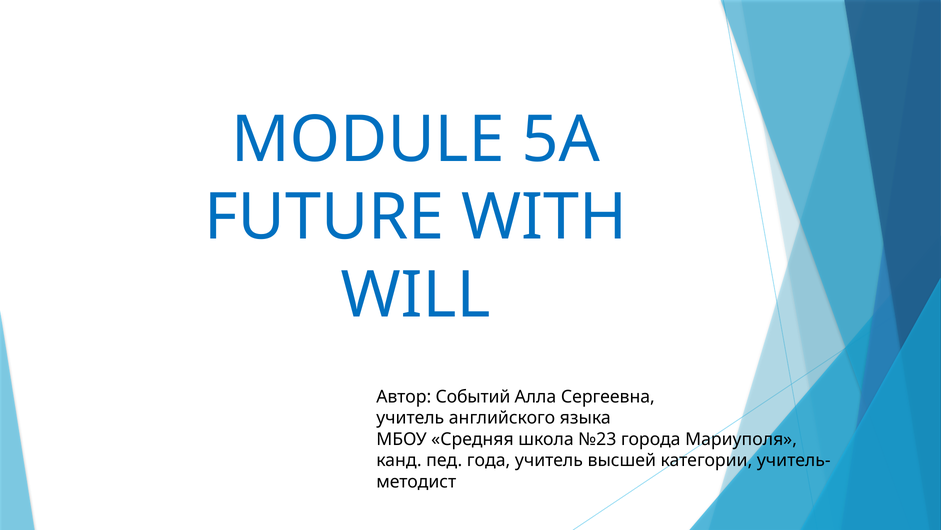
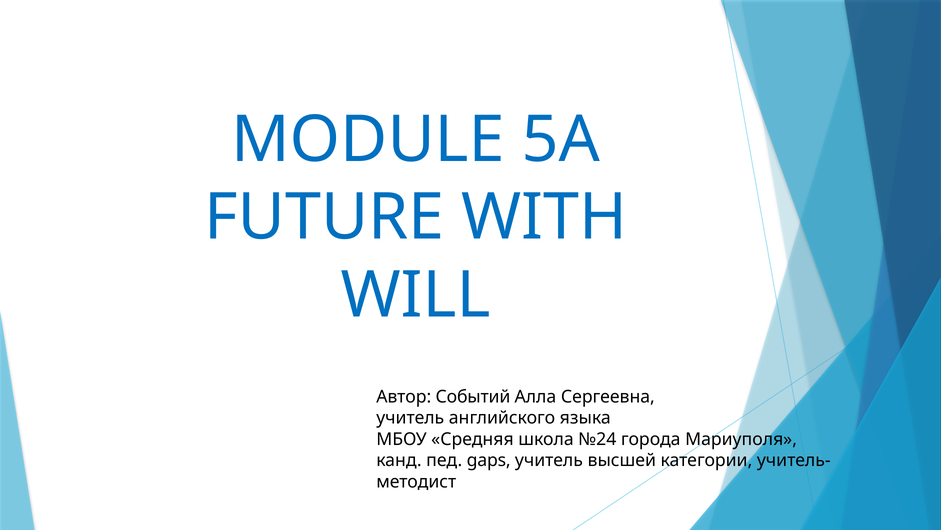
№23: №23 -> №24
года: года -> gaps
